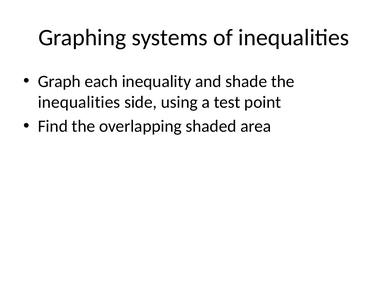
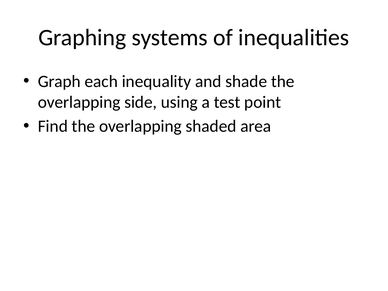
inequalities at (79, 102): inequalities -> overlapping
